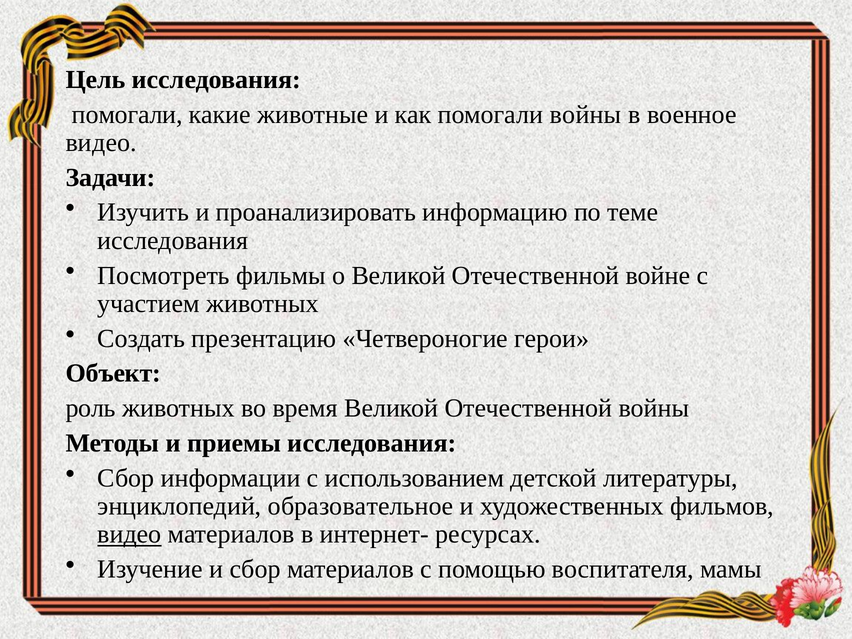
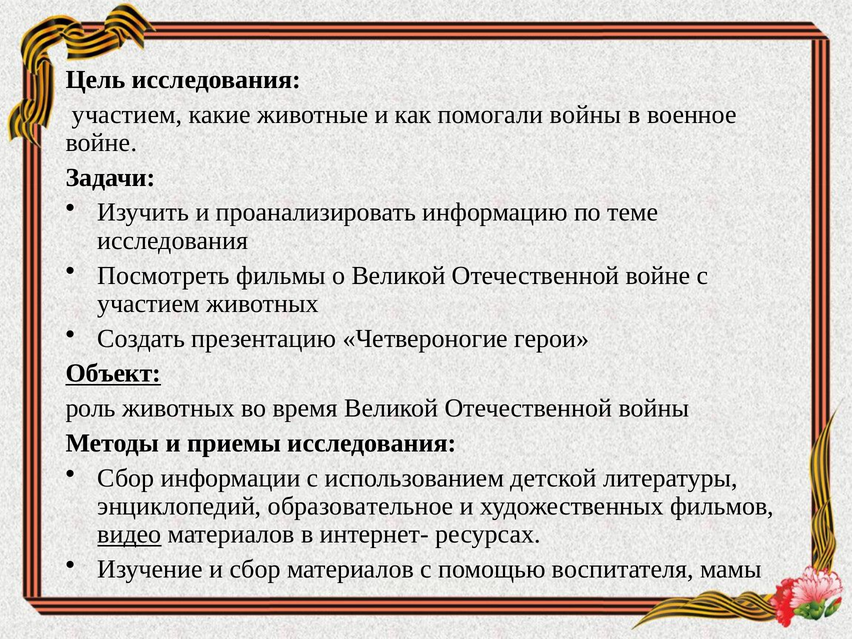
помогали at (127, 114): помогали -> участием
видео at (101, 143): видео -> войне
Объект underline: none -> present
